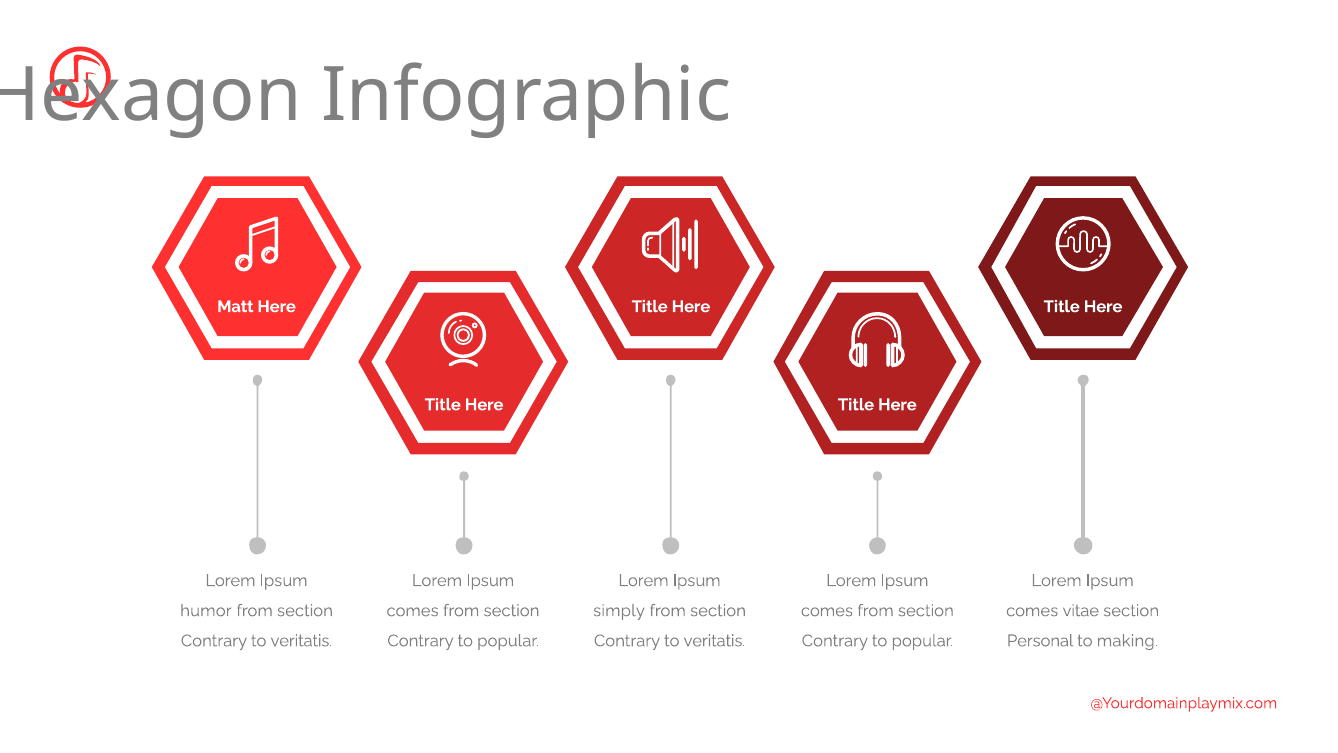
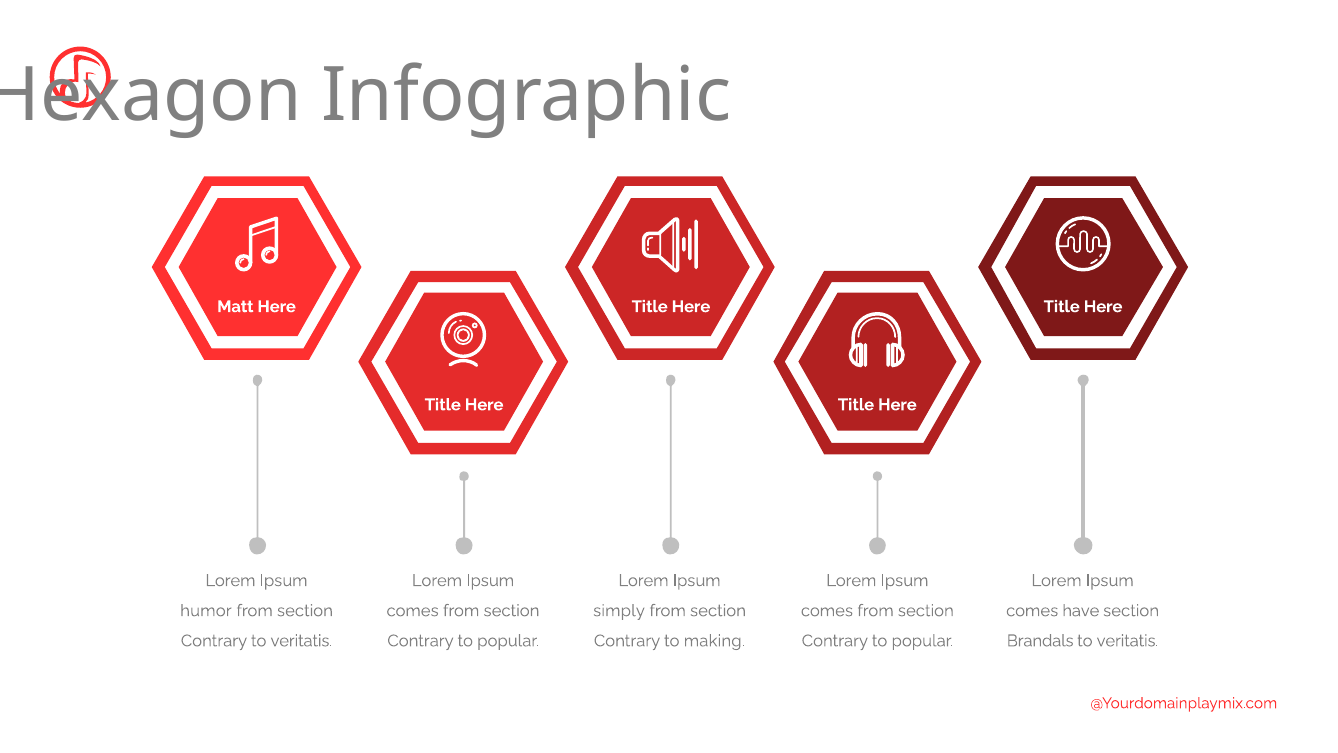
vitae: vitae -> have
veritatis at (715, 641): veritatis -> making
Personal: Personal -> Brandals
making at (1127, 641): making -> veritatis
